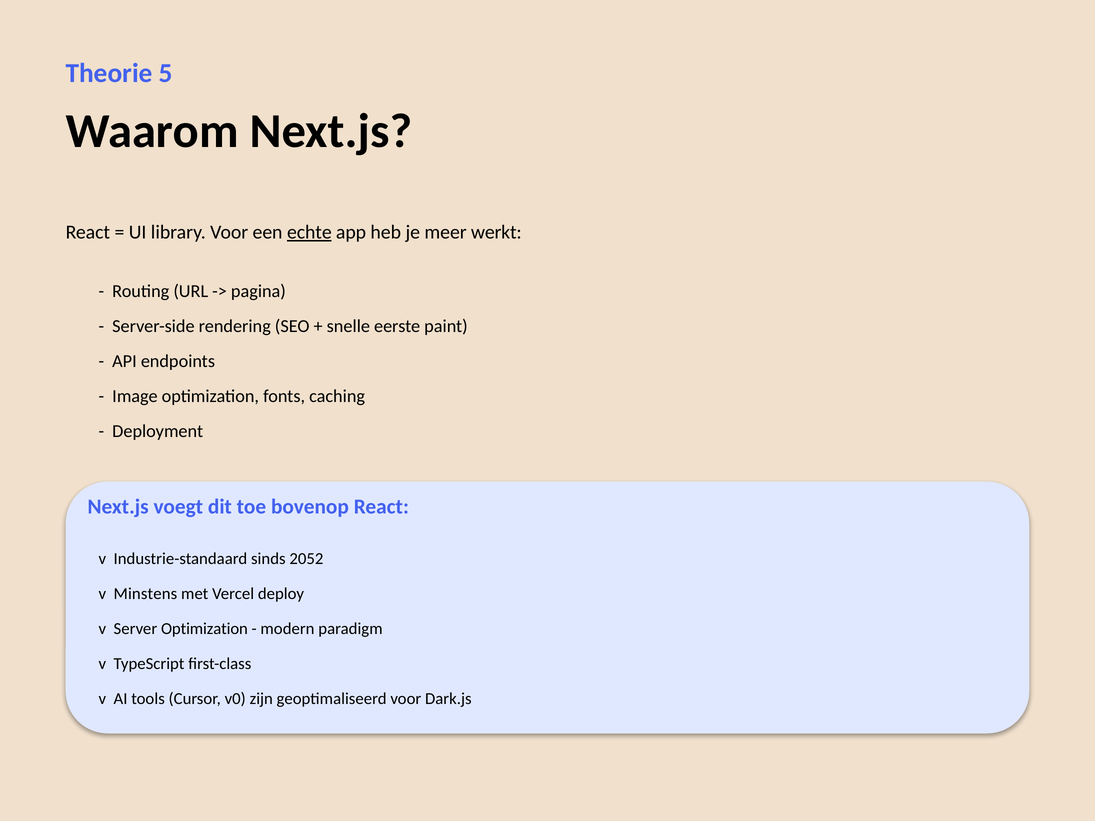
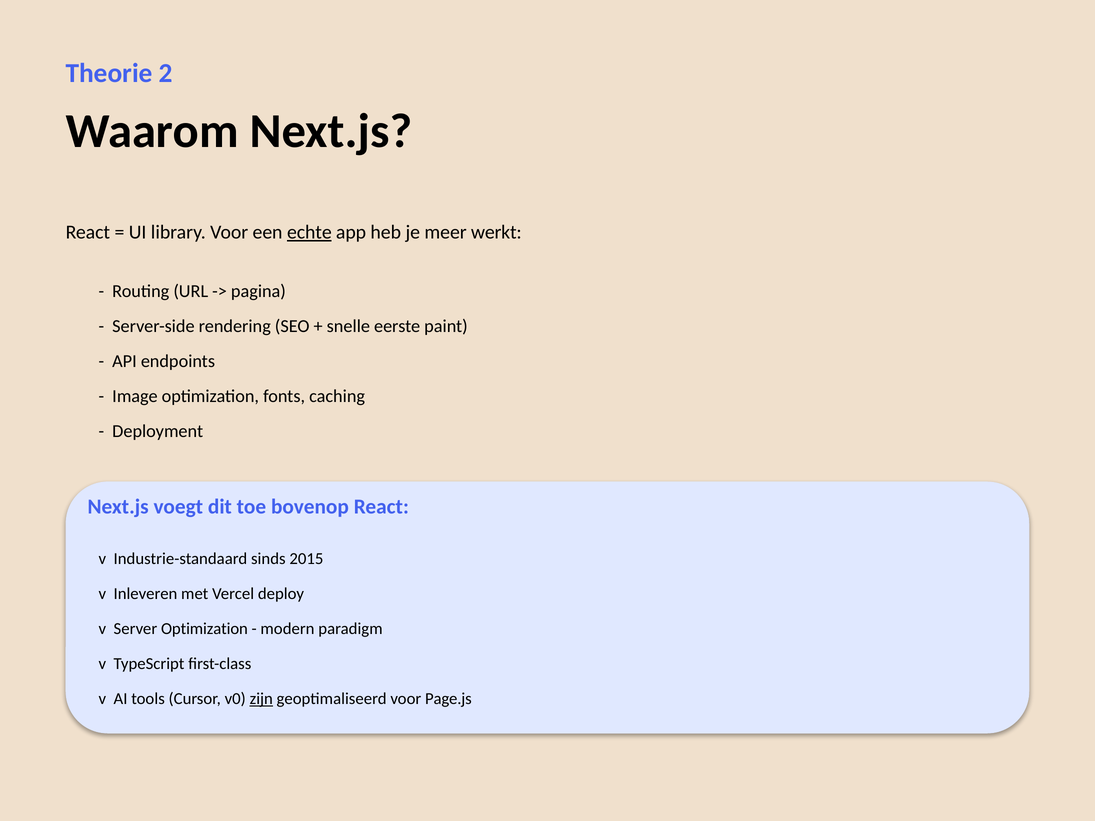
5: 5 -> 2
2052: 2052 -> 2015
Minstens: Minstens -> Inleveren
zijn underline: none -> present
Dark.js: Dark.js -> Page.js
